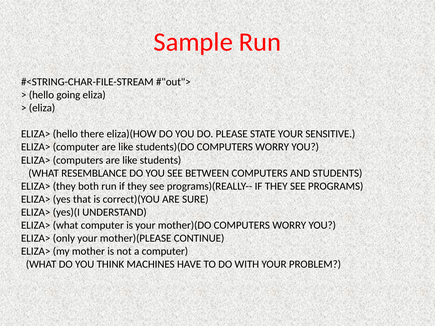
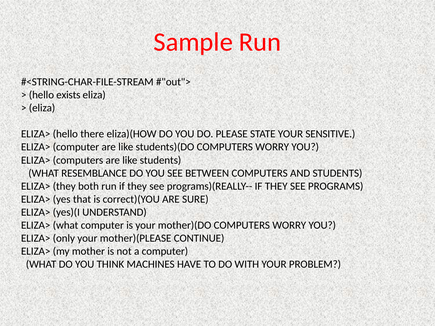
going: going -> exists
